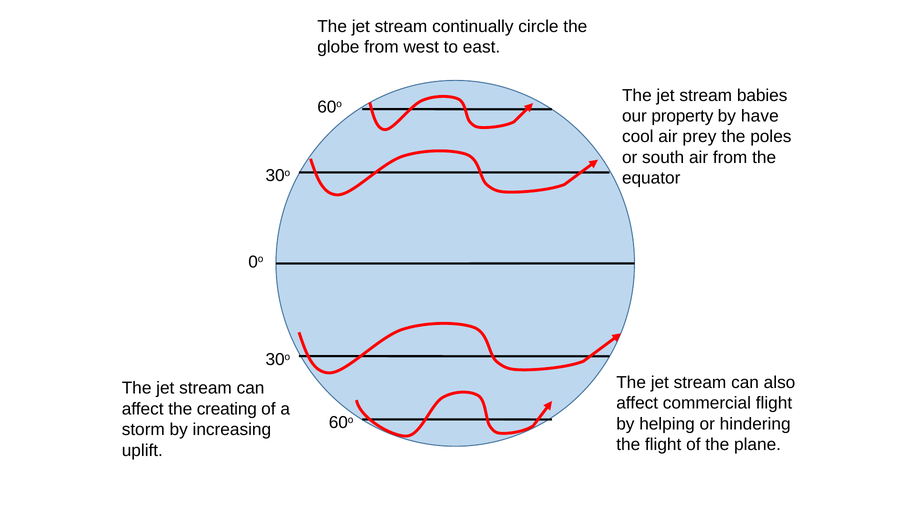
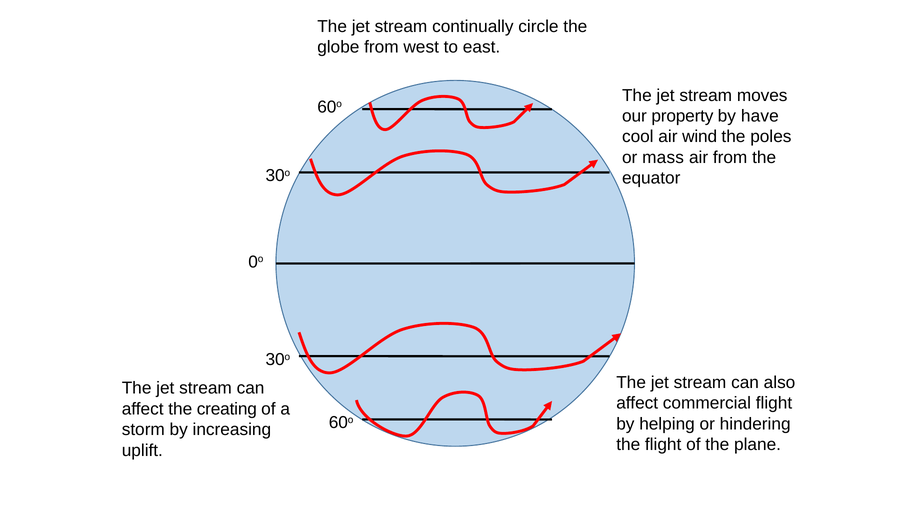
babies: babies -> moves
prey: prey -> wind
south: south -> mass
